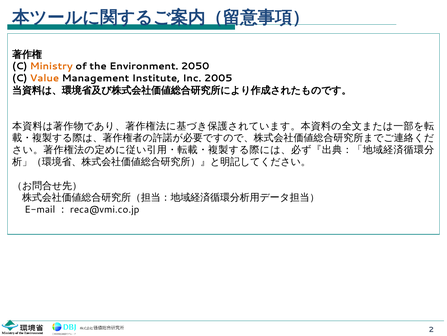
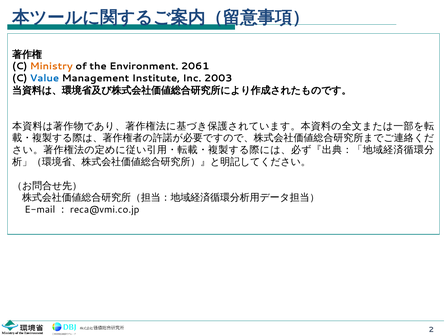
2050: 2050 -> 2061
Value colour: orange -> blue
2005: 2005 -> 2003
